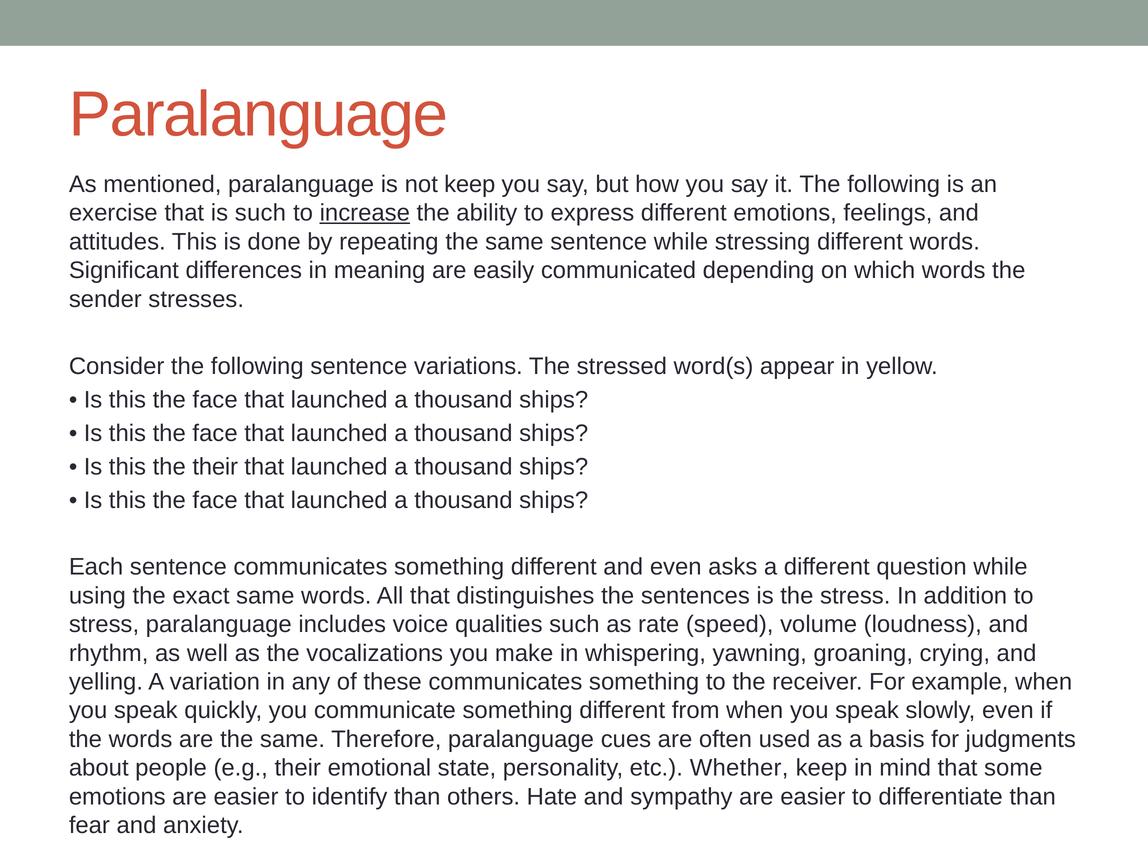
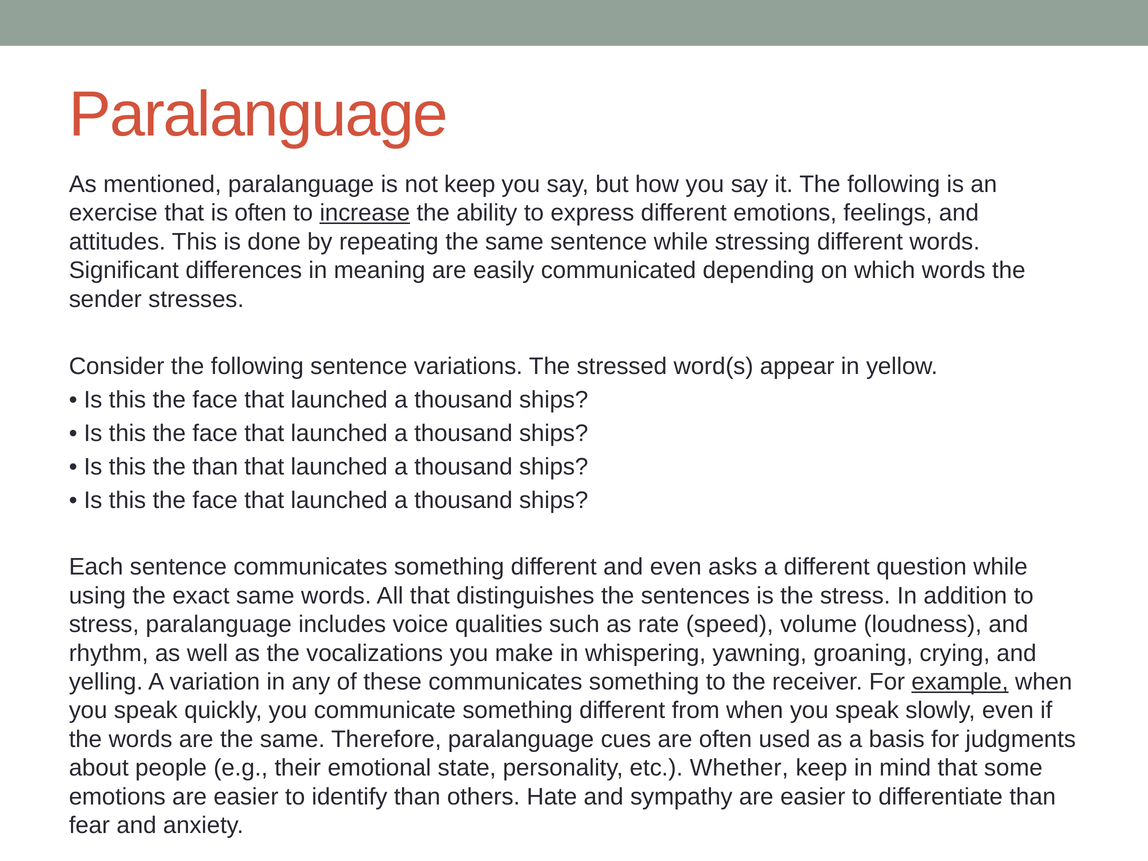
is such: such -> often
the their: their -> than
example underline: none -> present
